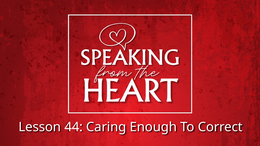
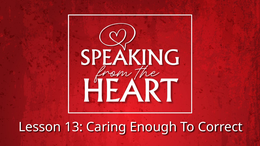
44: 44 -> 13
